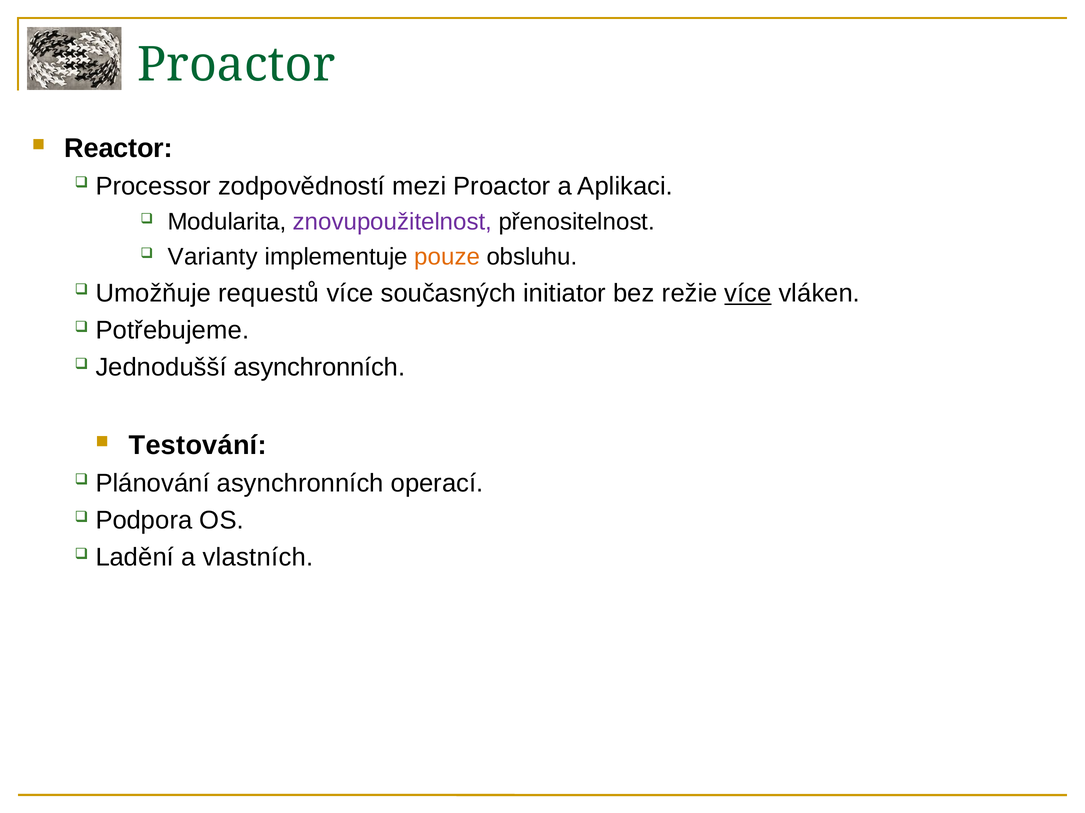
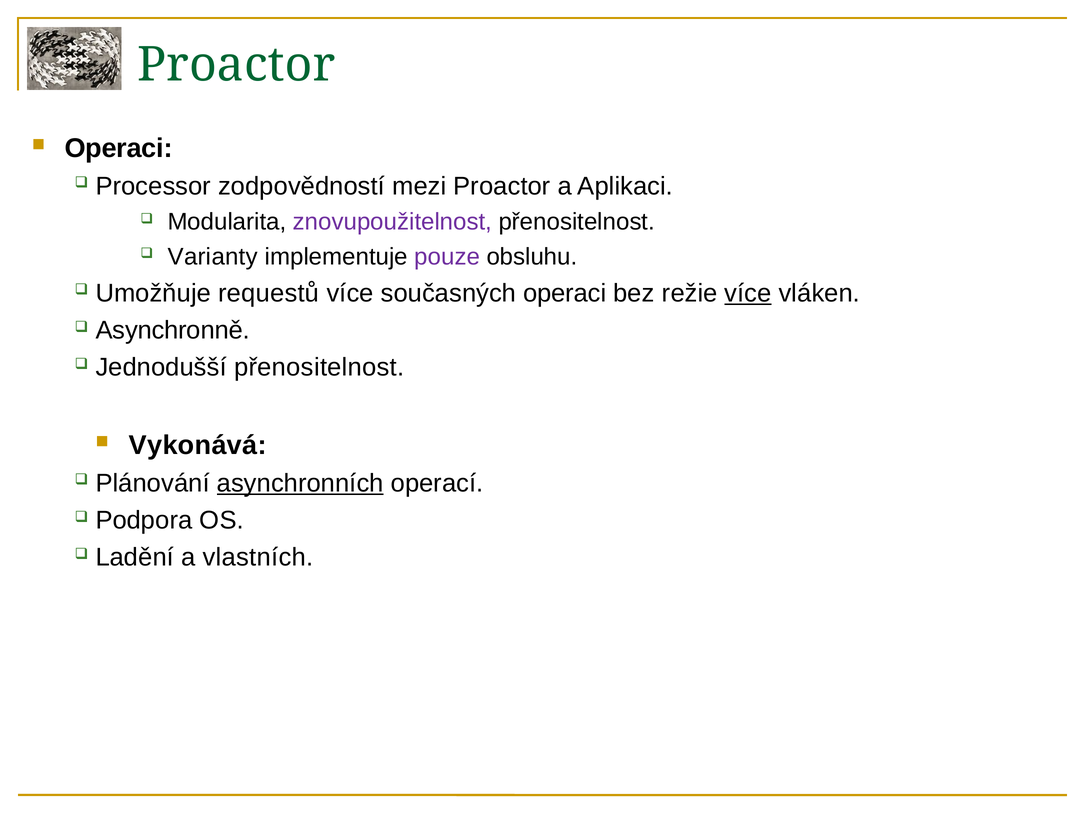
Reactor at (119, 148): Reactor -> Operaci
pouze colour: orange -> purple
současných initiator: initiator -> operaci
Potřebujeme: Potřebujeme -> Asynchronně
Jednodušší asynchronních: asynchronních -> přenositelnost
Testování: Testování -> Vykonává
asynchronních at (300, 484) underline: none -> present
